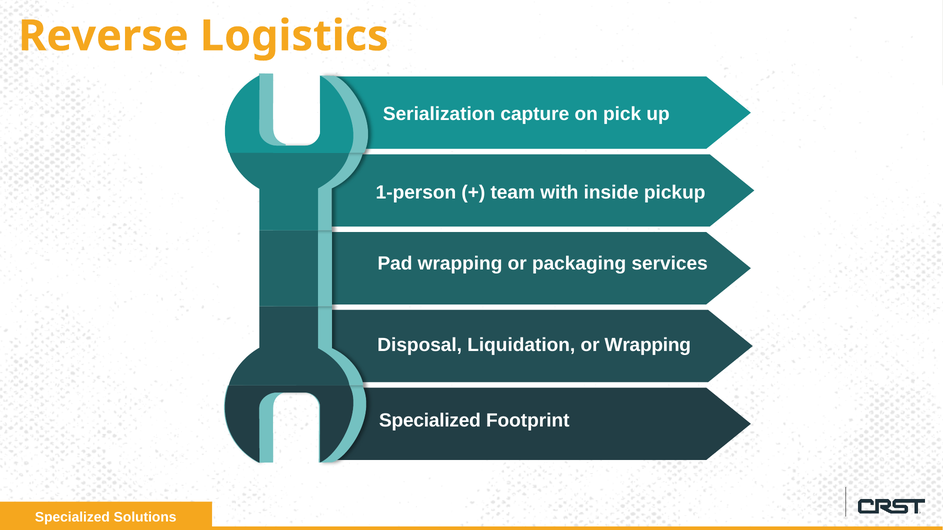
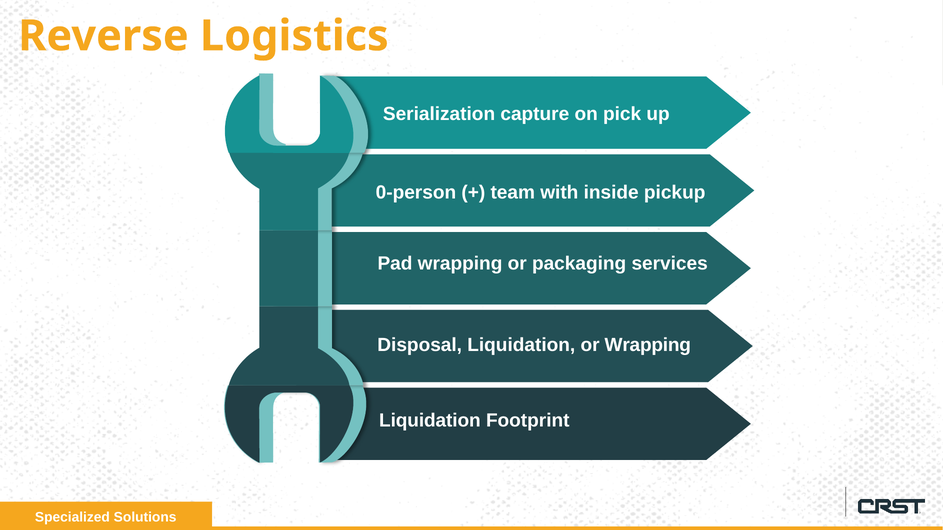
1-person: 1-person -> 0-person
Specialized at (430, 421): Specialized -> Liquidation
